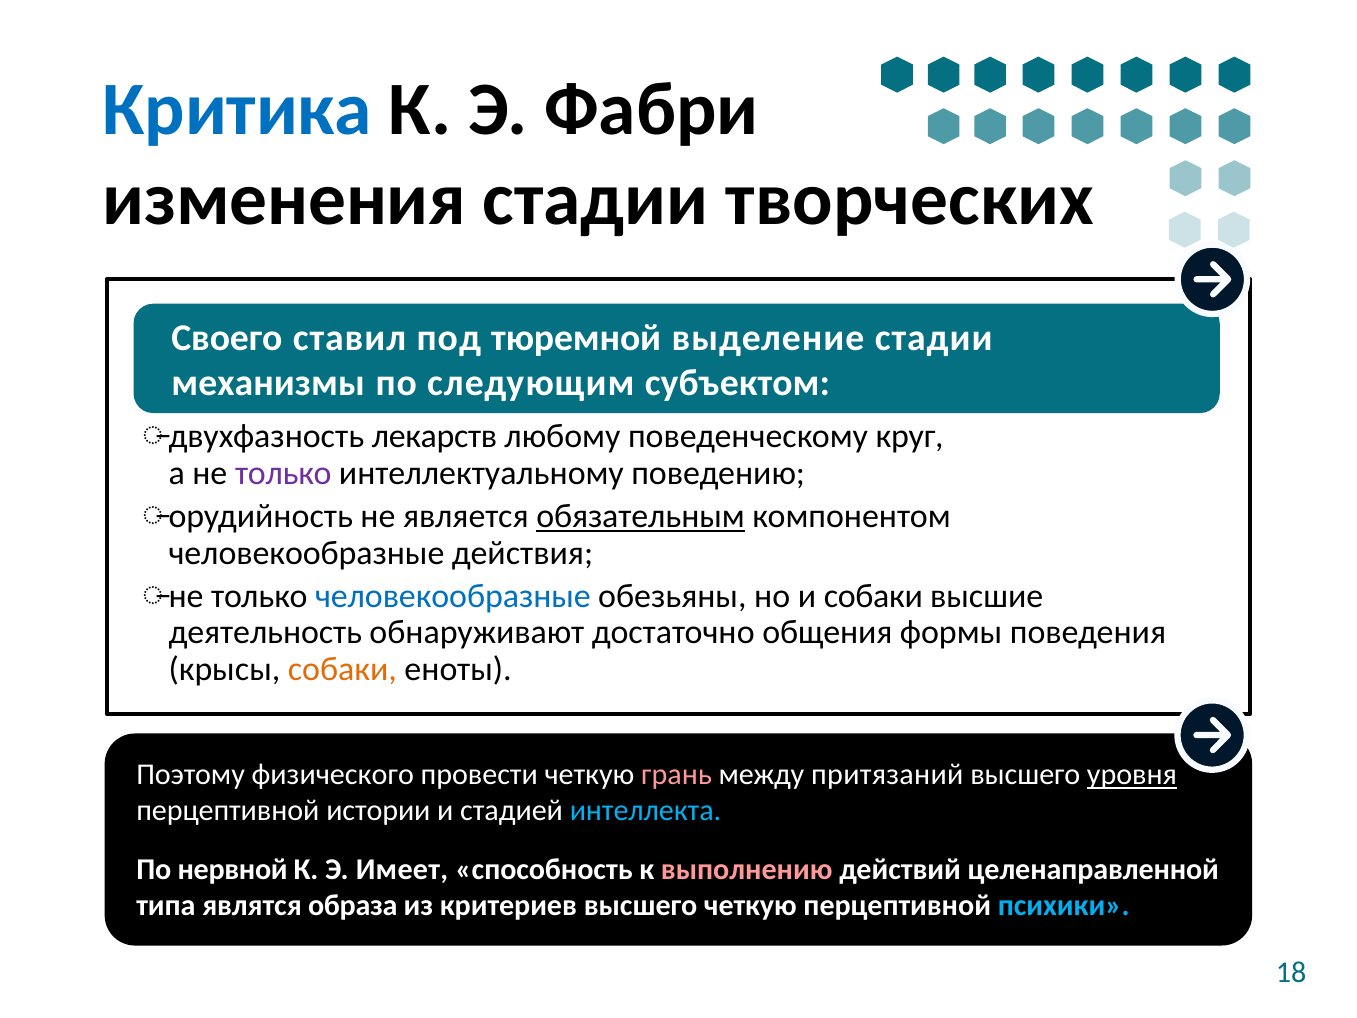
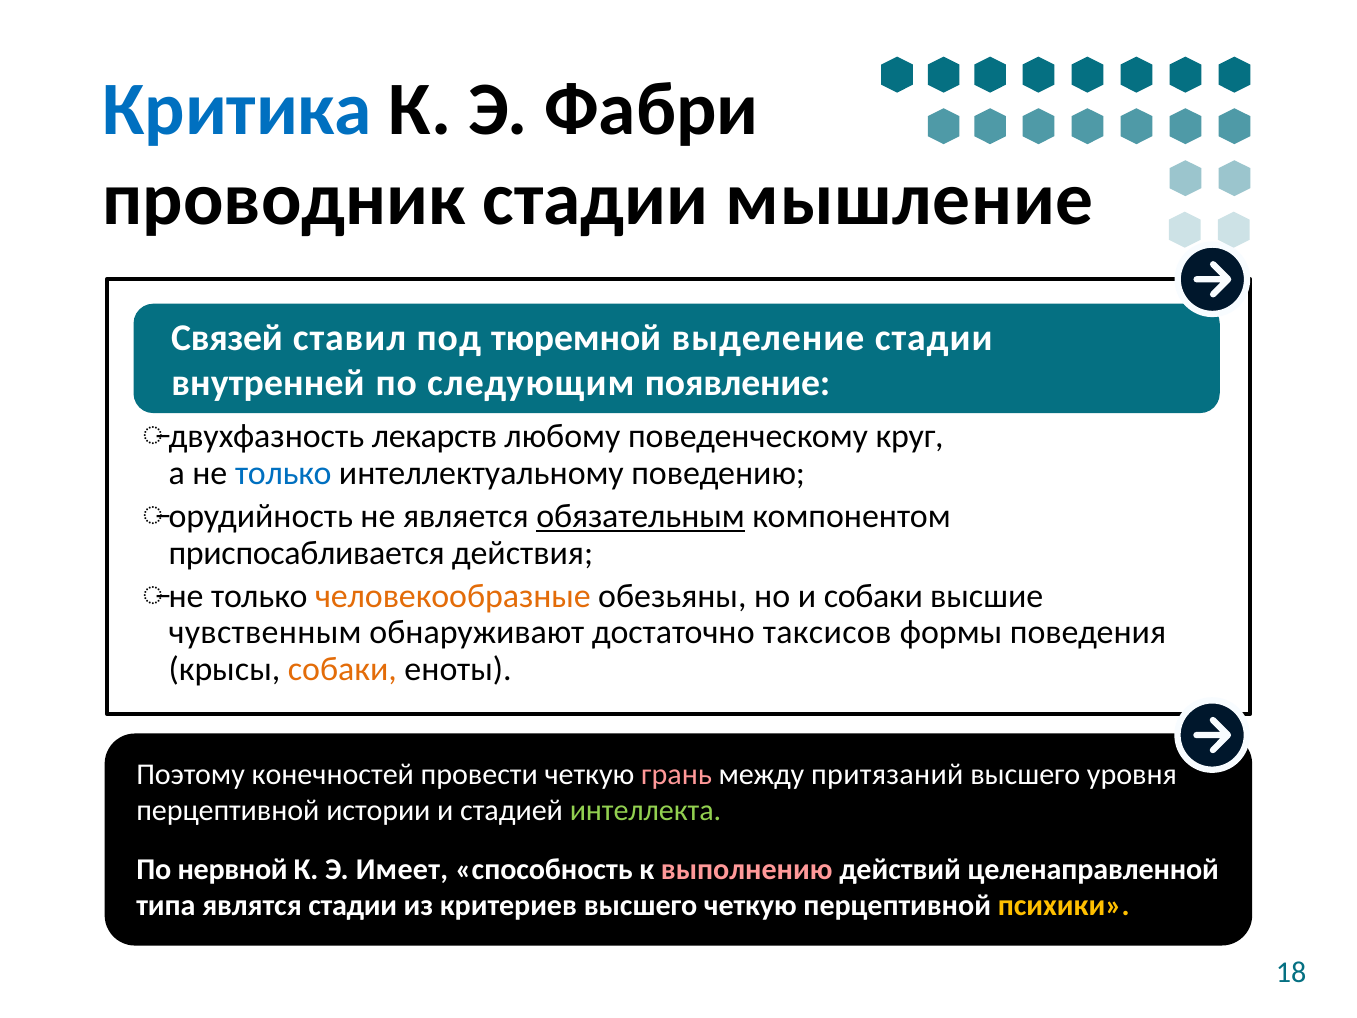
изменения: изменения -> проводник
творческих: творческих -> мышление
Своего: Своего -> Связей
механизмы: механизмы -> внутренней
субъектом: субъектом -> появление
только at (283, 473) colour: purple -> blue
человекообразные at (306, 553): человекообразные -> приспосабливается
человекообразные at (453, 596) colour: blue -> orange
деятельность: деятельность -> чувственным
общения: общения -> таксисов
физического: физического -> конечностей
уровня underline: present -> none
интеллекта colour: light blue -> light green
являтся образа: образа -> стадии
психики colour: light blue -> yellow
